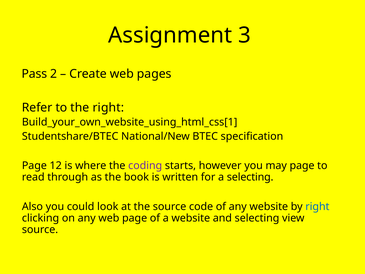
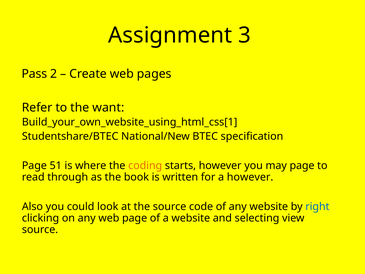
the right: right -> want
12: 12 -> 51
coding colour: purple -> orange
a selecting: selecting -> however
